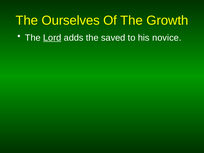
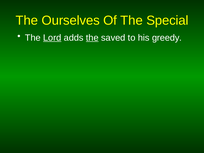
Growth: Growth -> Special
the at (92, 38) underline: none -> present
novice: novice -> greedy
